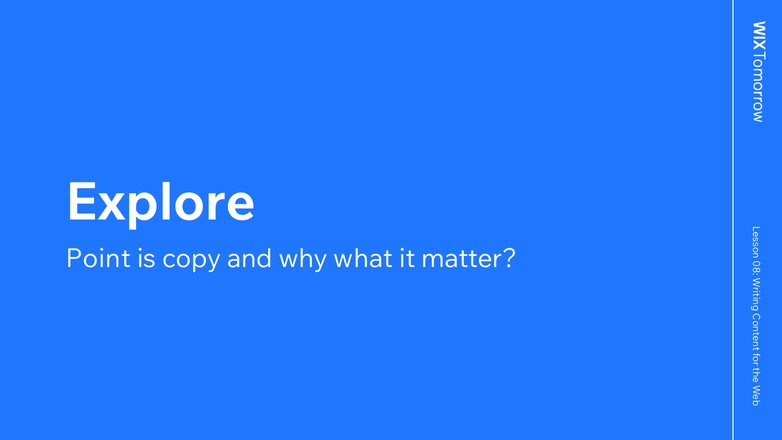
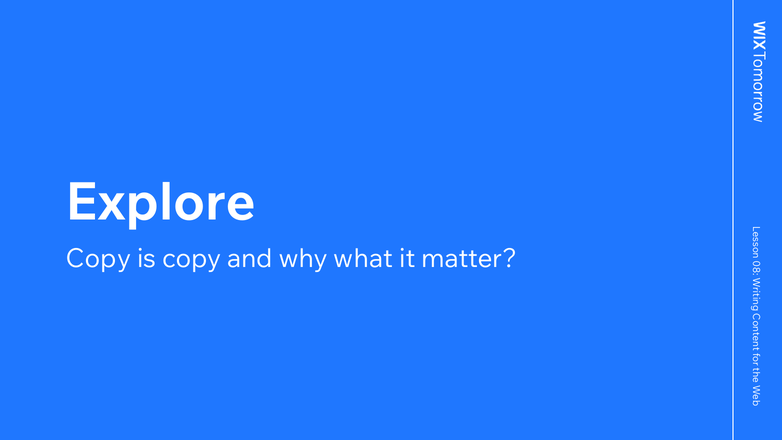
Point at (98, 258): Point -> Copy
